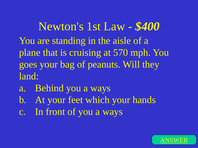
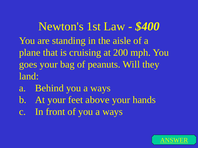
570: 570 -> 200
which: which -> above
